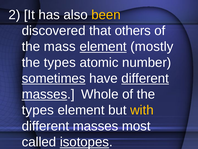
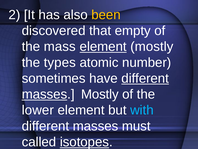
others: others -> empty
sometimes underline: present -> none
masses Whole: Whole -> Mostly
types at (38, 110): types -> lower
with colour: yellow -> light blue
most: most -> must
